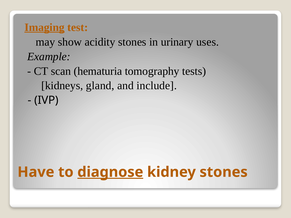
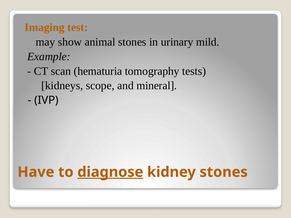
Imaging underline: present -> none
acidity: acidity -> animal
uses: uses -> mild
gland: gland -> scope
include: include -> mineral
